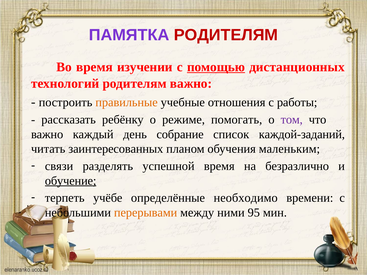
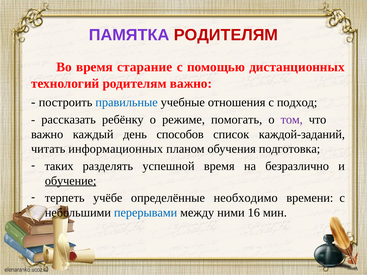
изучении: изучении -> старание
помощью underline: present -> none
правильные colour: orange -> blue
работы: работы -> подход
собрание: собрание -> способов
заинтересованных: заинтересованных -> информационных
маленьким: маленьким -> подготовка
связи: связи -> таких
перерывами colour: orange -> blue
95: 95 -> 16
